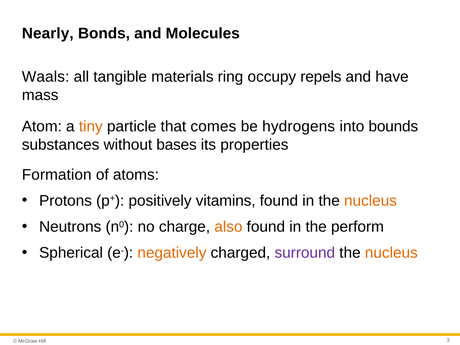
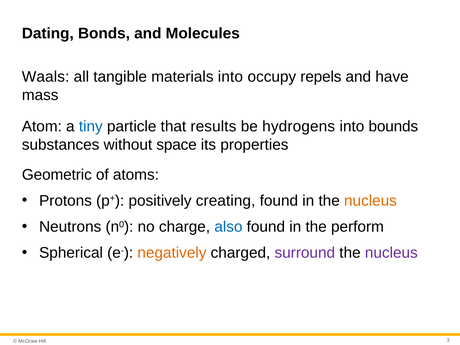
Nearly: Nearly -> Dating
materials ring: ring -> into
tiny colour: orange -> blue
comes: comes -> results
bases: bases -> space
Formation: Formation -> Geometric
vitamins: vitamins -> creating
also colour: orange -> blue
nucleus at (391, 253) colour: orange -> purple
